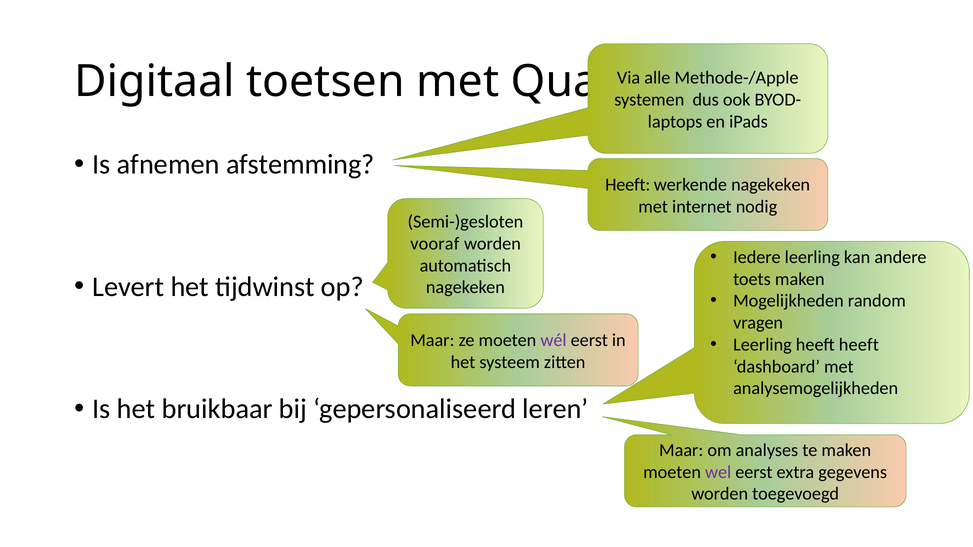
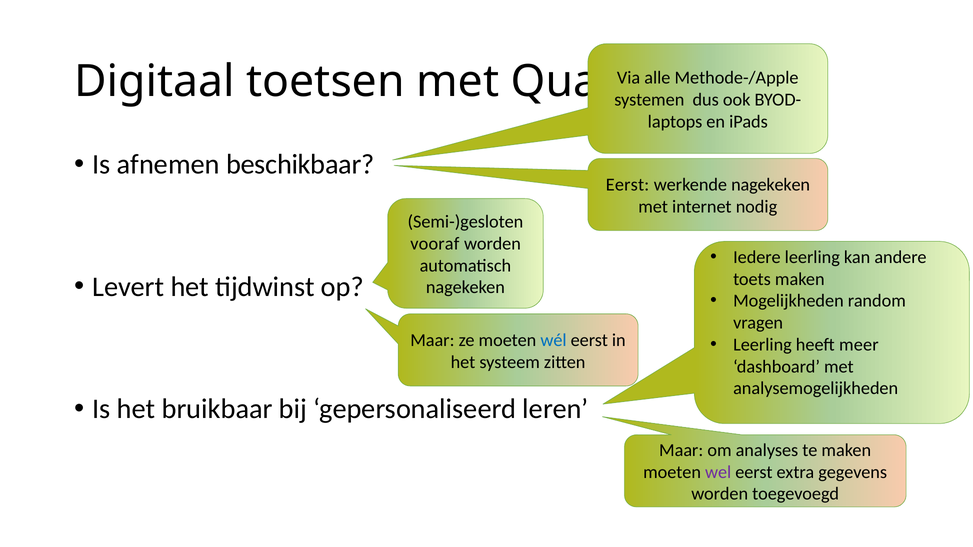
afstemming: afstemming -> beschikbaar
Heeft at (628, 185): Heeft -> Eerst
wél colour: purple -> blue
heeft heeft: heeft -> meer
